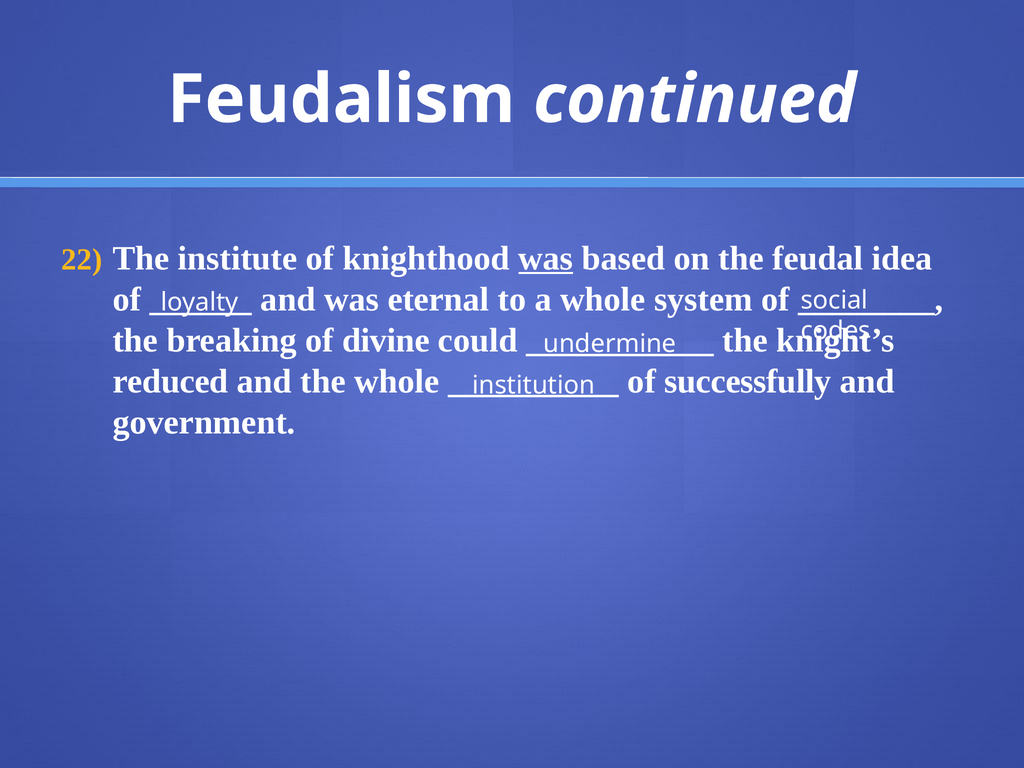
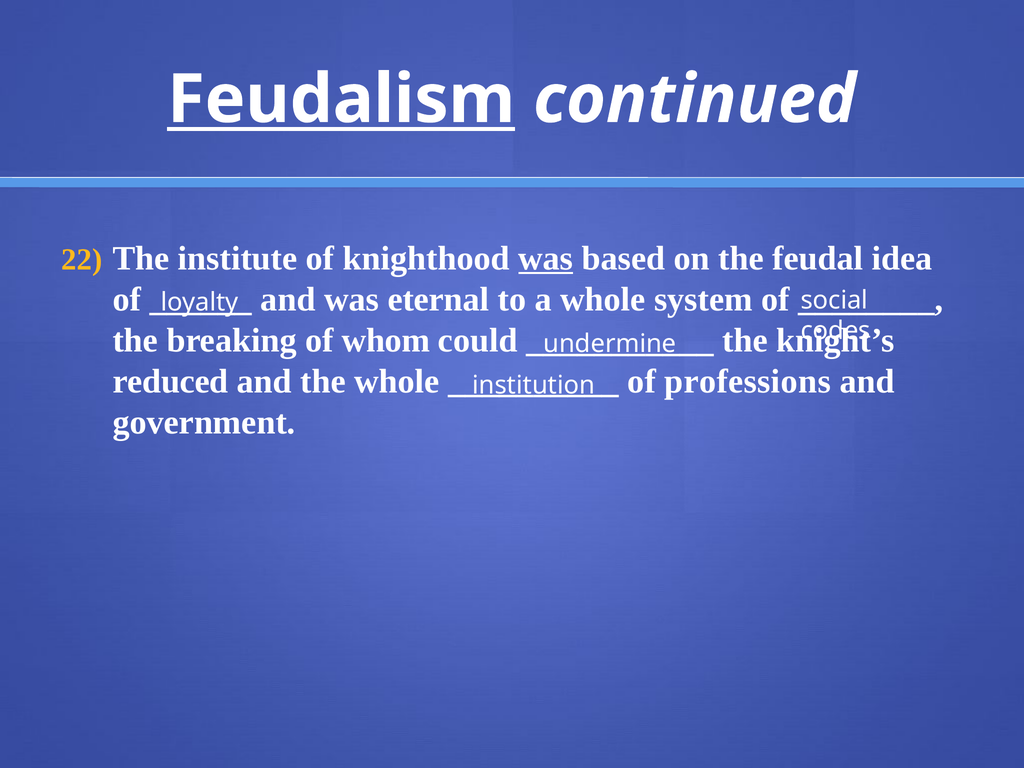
Feudalism underline: none -> present
divine: divine -> whom
successfully: successfully -> professions
